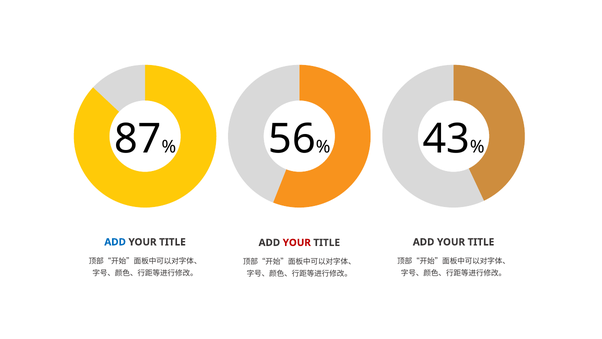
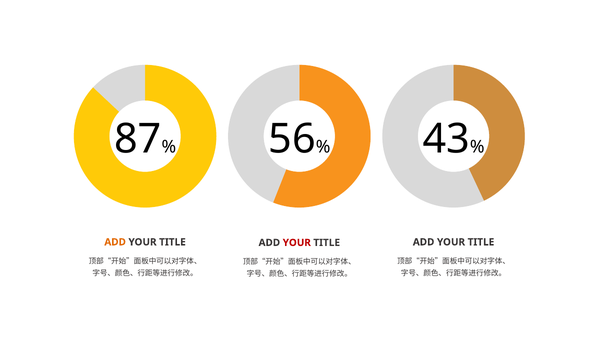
ADD at (115, 242) colour: blue -> orange
